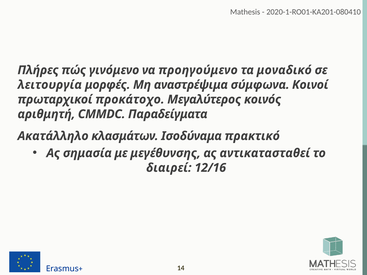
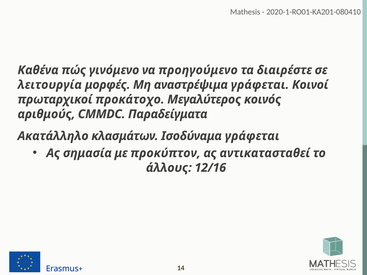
Πλήρες: Πλήρες -> Καθένα
μοναδικό: μοναδικό -> διαιρέστε
αναστρέψιμα σύμφωνα: σύμφωνα -> γράφεται
αριθμητή: αριθμητή -> αριθμούς
Ισοδύναμα πρακτικό: πρακτικό -> γράφεται
μεγέθυνσης: μεγέθυνσης -> προκύπτον
διαιρεί: διαιρεί -> άλλους
